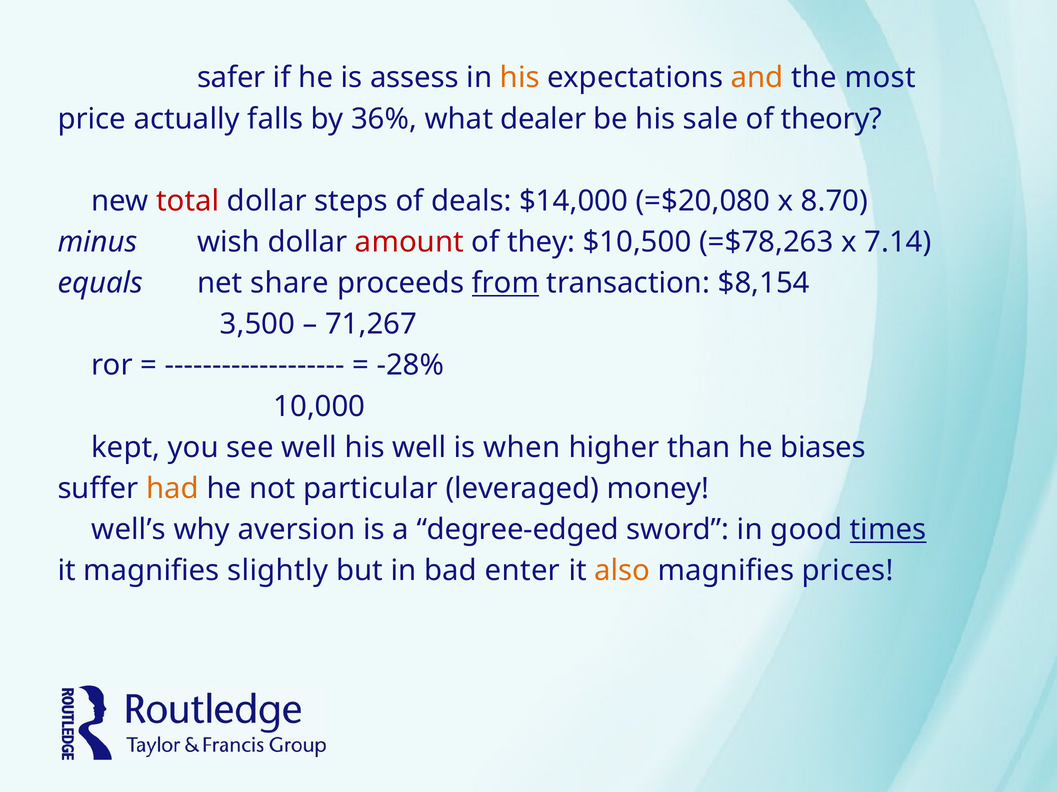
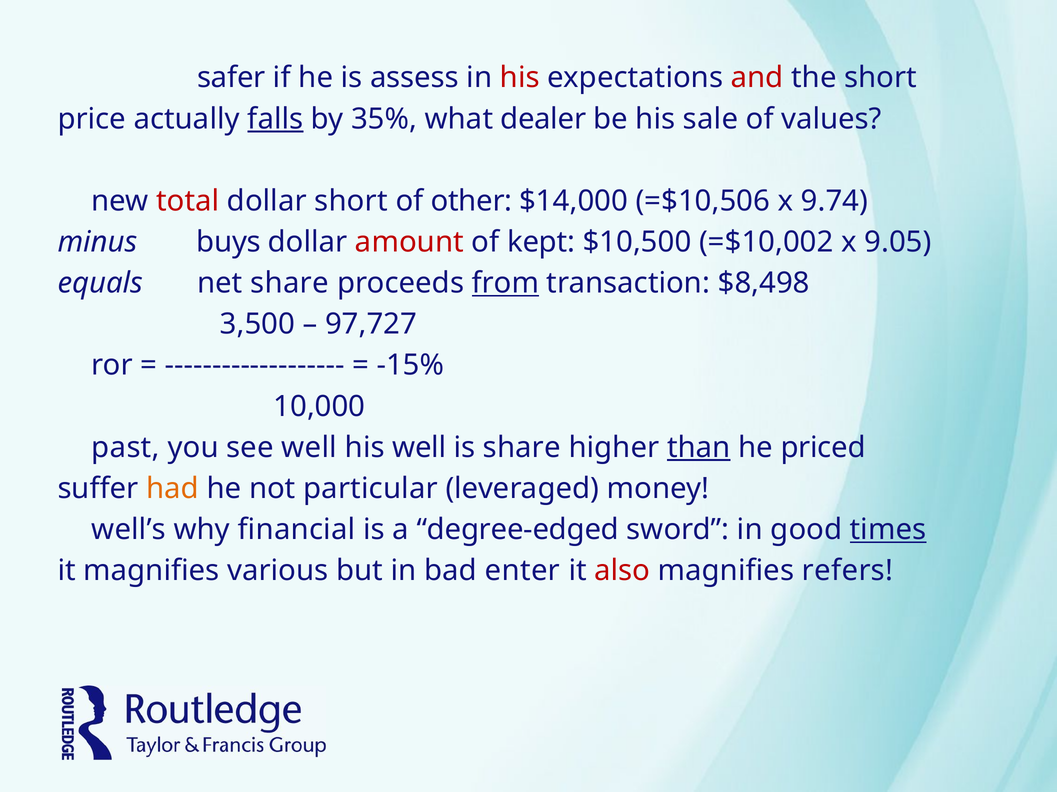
his at (520, 78) colour: orange -> red
and colour: orange -> red
the most: most -> short
falls underline: none -> present
36%: 36% -> 35%
theory: theory -> values
dollar steps: steps -> short
deals: deals -> other
=$20,080: =$20,080 -> =$10,506
8.70: 8.70 -> 9.74
wish: wish -> buys
they: they -> kept
=$78,263: =$78,263 -> =$10,002
7.14: 7.14 -> 9.05
$8,154: $8,154 -> $8,498
71,267: 71,267 -> 97,727
-28%: -28% -> -15%
kept: kept -> past
is when: when -> share
than underline: none -> present
biases: biases -> priced
aversion: aversion -> financial
slightly: slightly -> various
also colour: orange -> red
prices: prices -> refers
